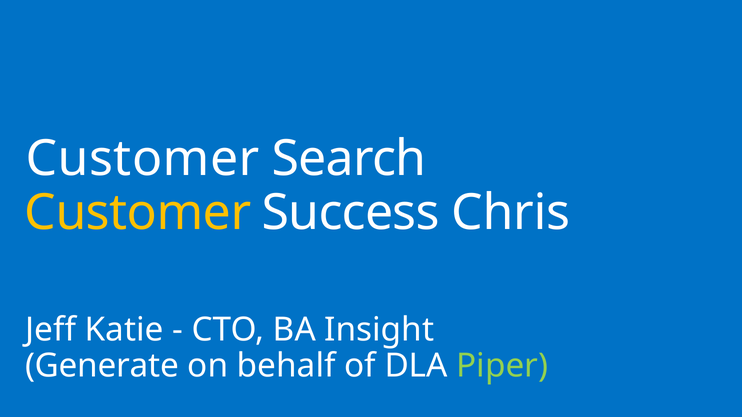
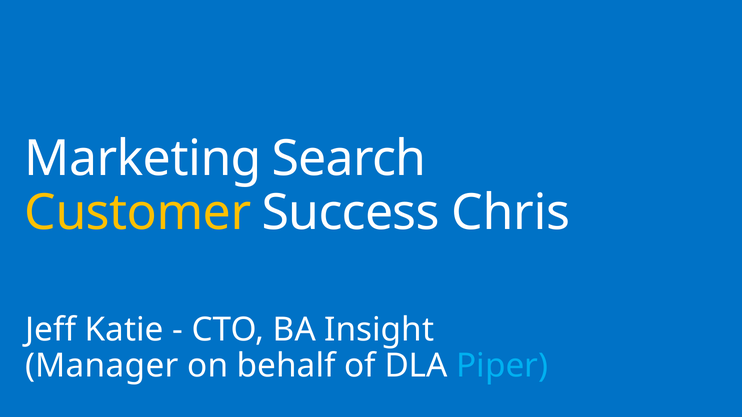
Customer at (142, 159): Customer -> Marketing
Generate: Generate -> Manager
Piper colour: light green -> light blue
